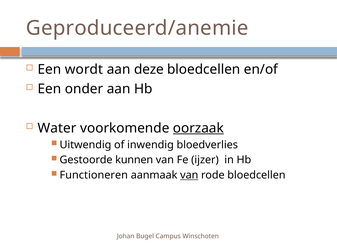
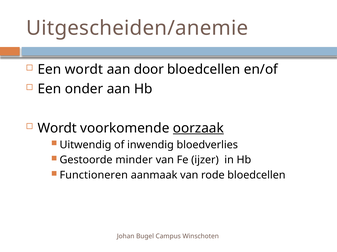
Geproduceerd/anemie: Geproduceerd/anemie -> Uitgescheiden/anemie
deze: deze -> door
Water at (57, 128): Water -> Wordt
kunnen: kunnen -> minder
van at (189, 176) underline: present -> none
